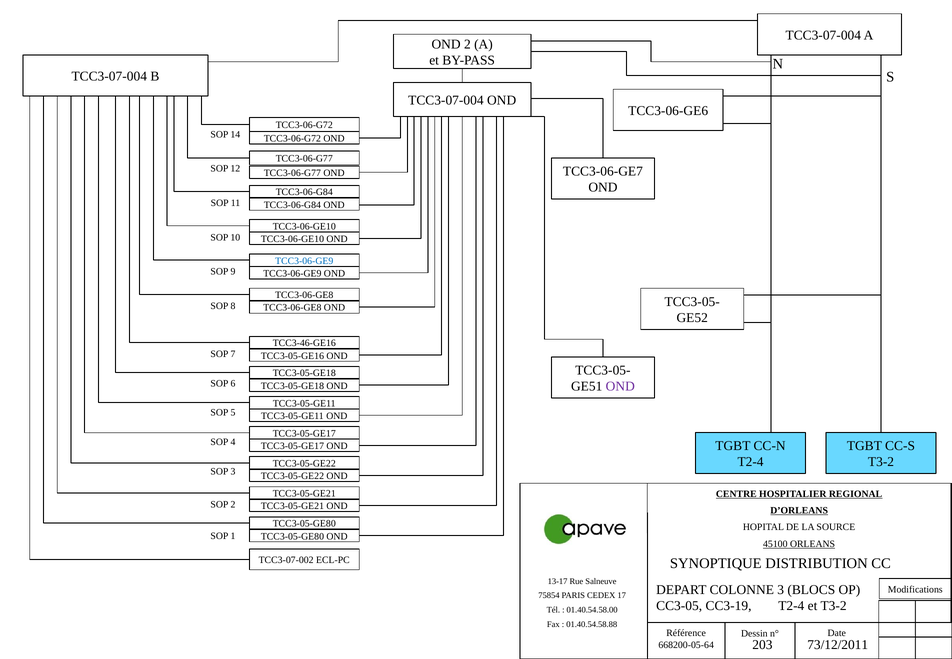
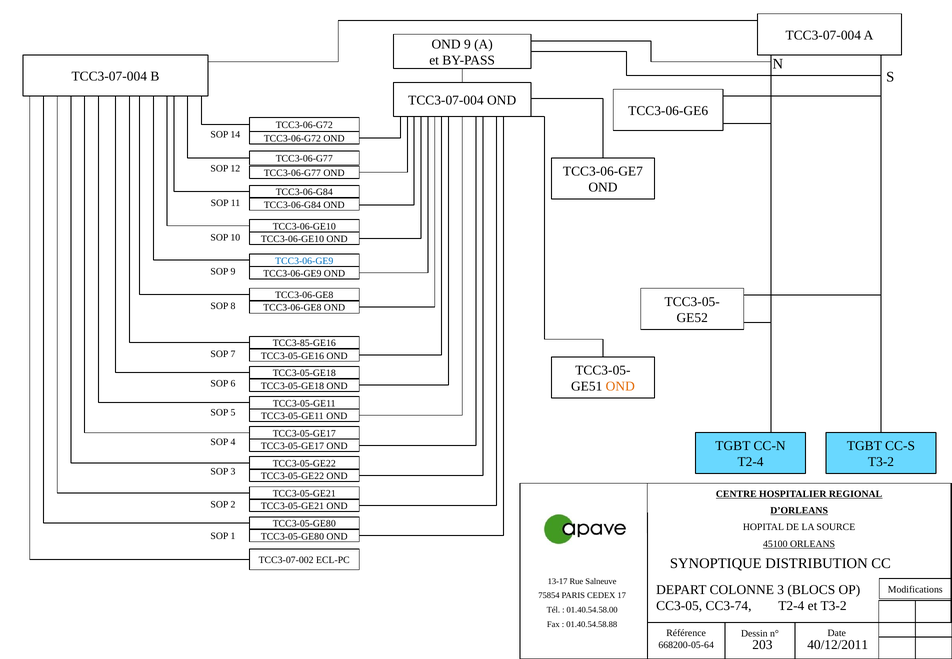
OND 2: 2 -> 9
TCC3-46-GE16: TCC3-46-GE16 -> TCC3-85-GE16
OND at (620, 387) colour: purple -> orange
CC3-19: CC3-19 -> CC3-74
73/12/2011: 73/12/2011 -> 40/12/2011
